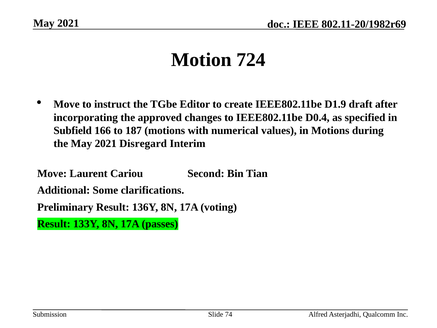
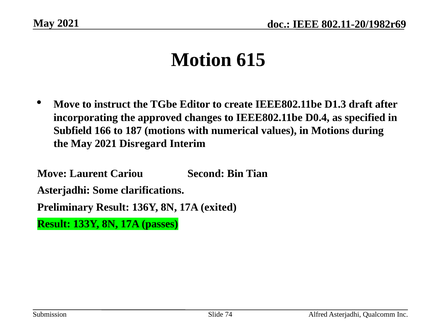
724: 724 -> 615
D1.9: D1.9 -> D1.3
Additional at (64, 190): Additional -> Asterjadhi
voting: voting -> exited
